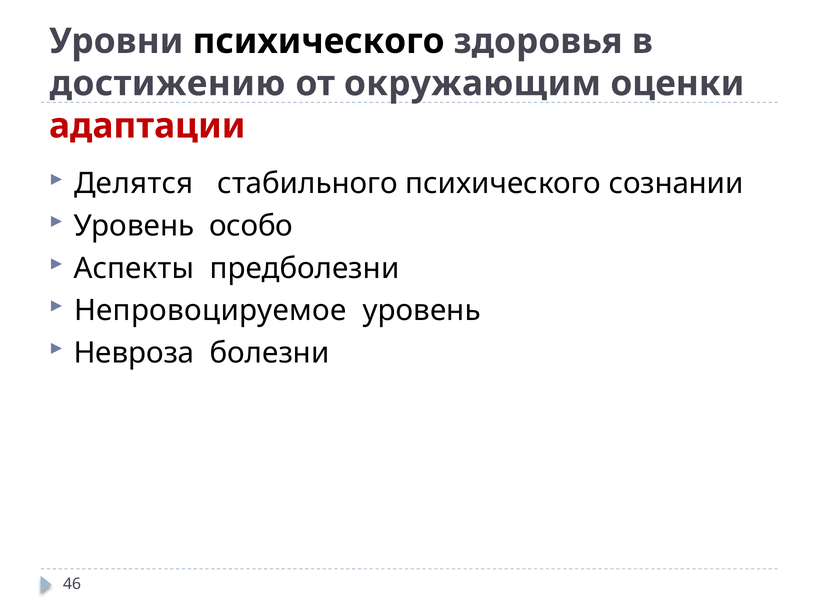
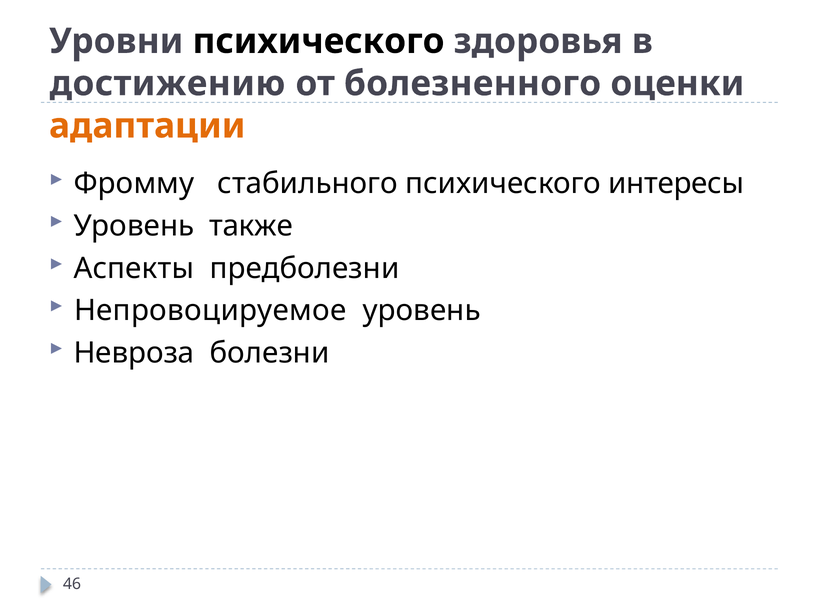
окружающим: окружающим -> болезненного
адаптации colour: red -> orange
Делятся: Делятся -> Фромму
сознании: сознании -> интересы
особо: особо -> также
